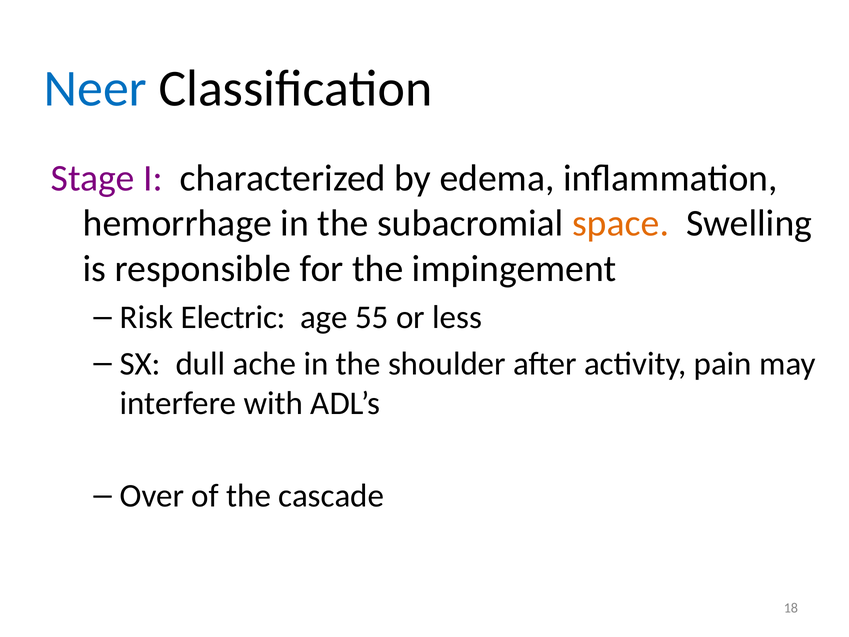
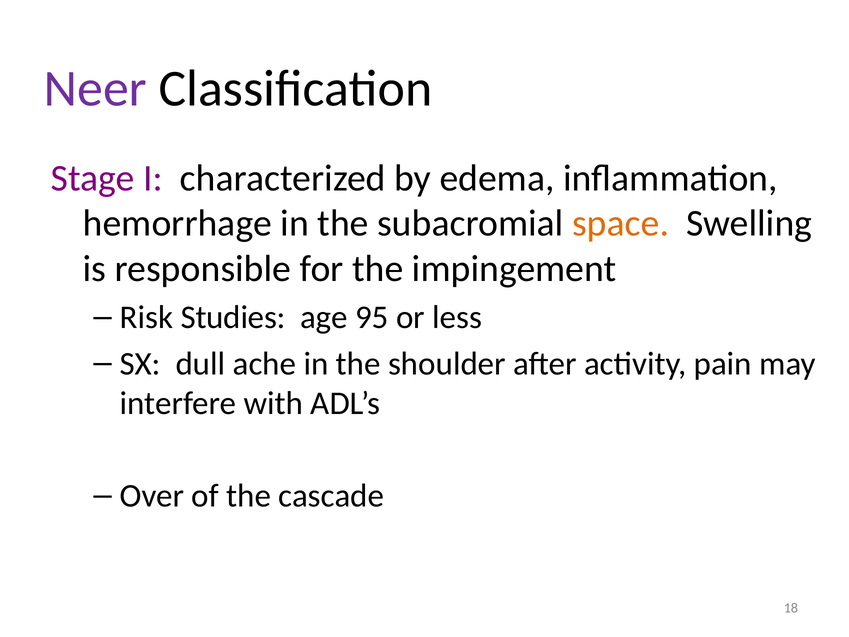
Neer colour: blue -> purple
Electric: Electric -> Studies
55: 55 -> 95
